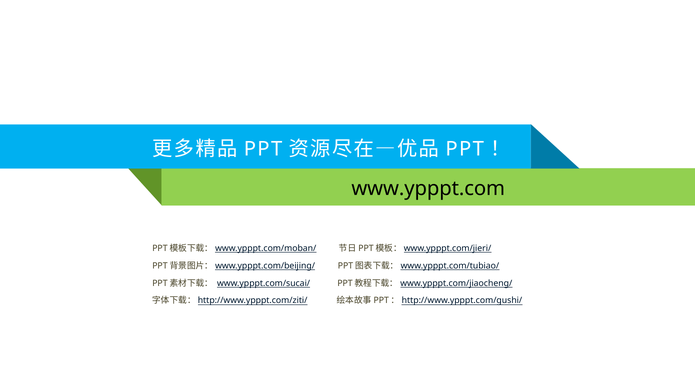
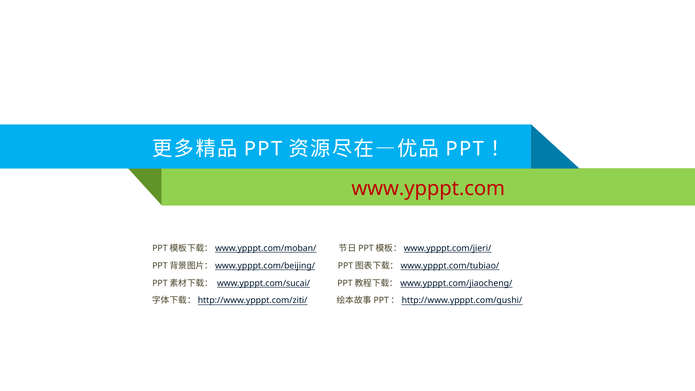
www.ypppt.com colour: black -> red
